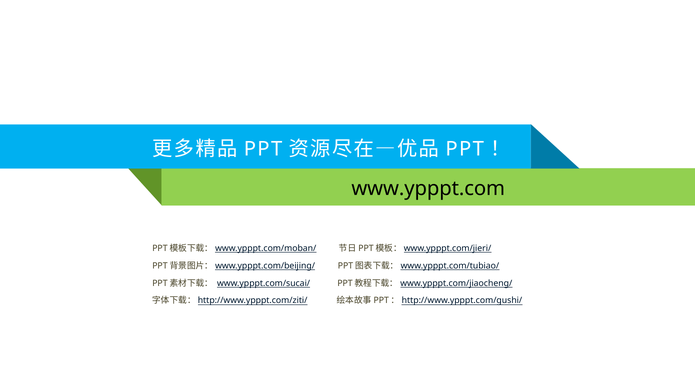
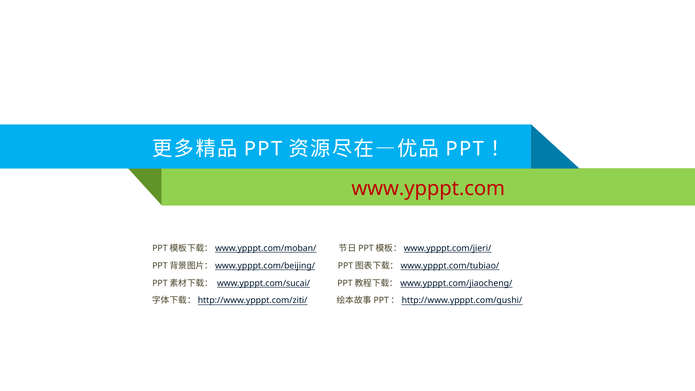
www.ypppt.com colour: black -> red
